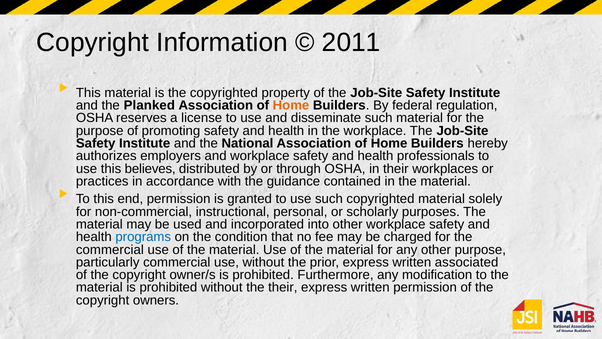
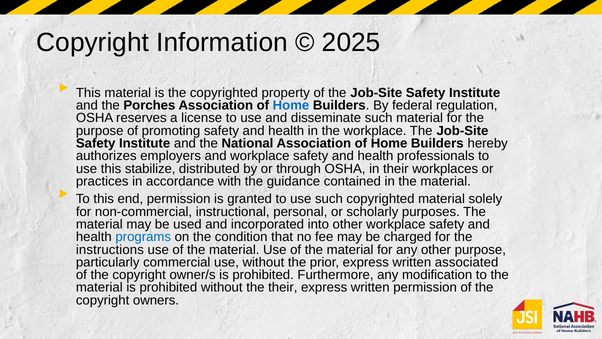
2011: 2011 -> 2025
Planked: Planked -> Porches
Home at (291, 105) colour: orange -> blue
believes: believes -> stabilize
commercial at (110, 249): commercial -> instructions
